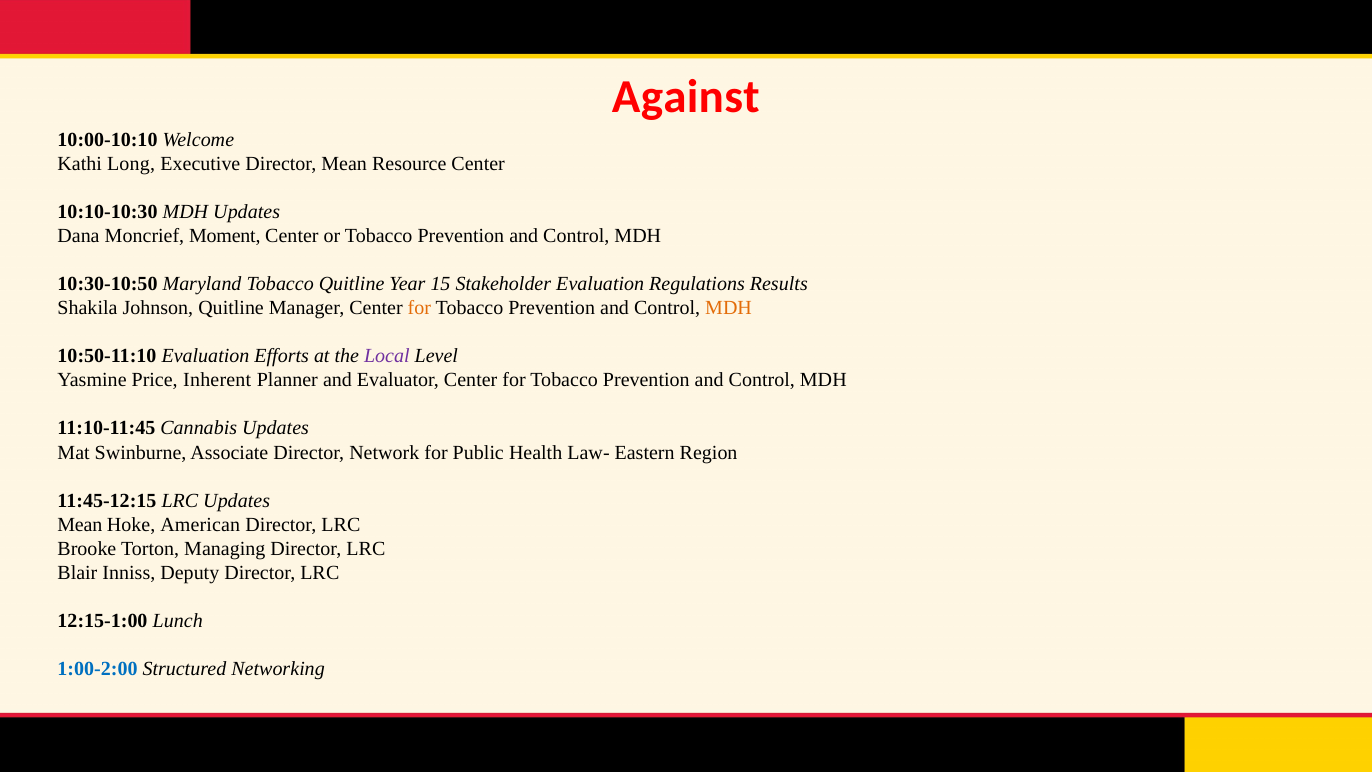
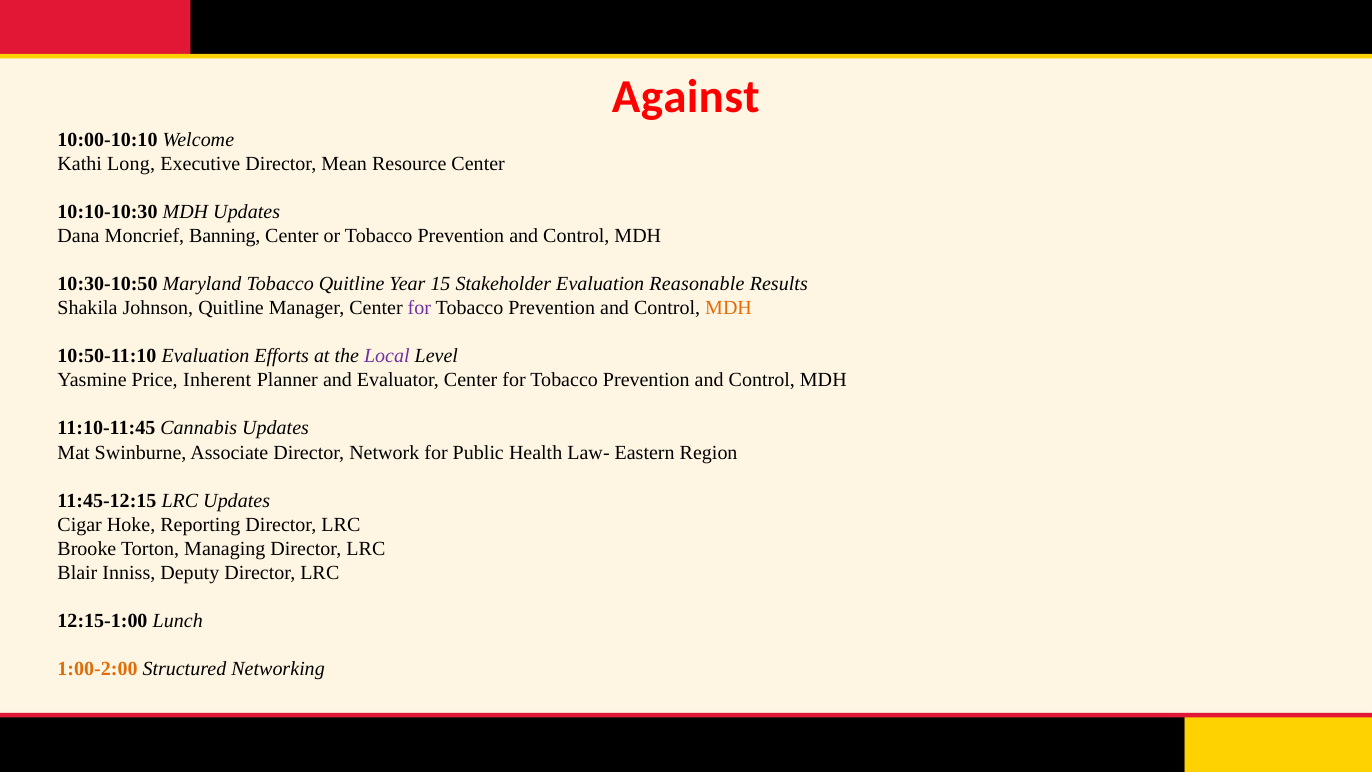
Moment: Moment -> Banning
Regulations: Regulations -> Reasonable
for at (419, 308) colour: orange -> purple
Mean at (80, 524): Mean -> Cigar
American: American -> Reporting
1:00-2:00 colour: blue -> orange
